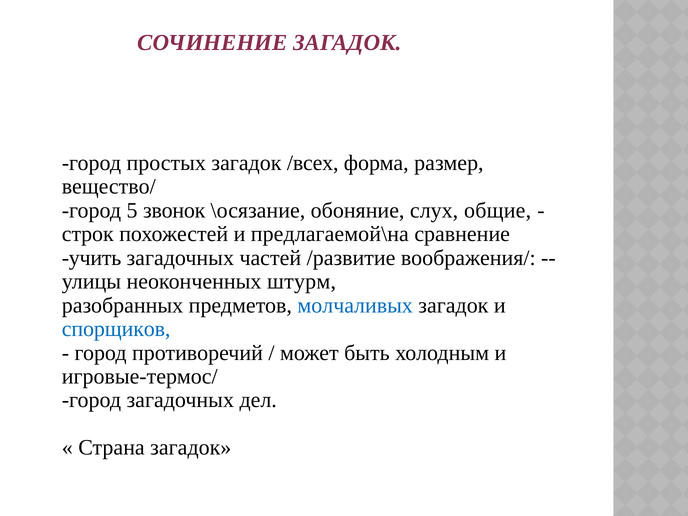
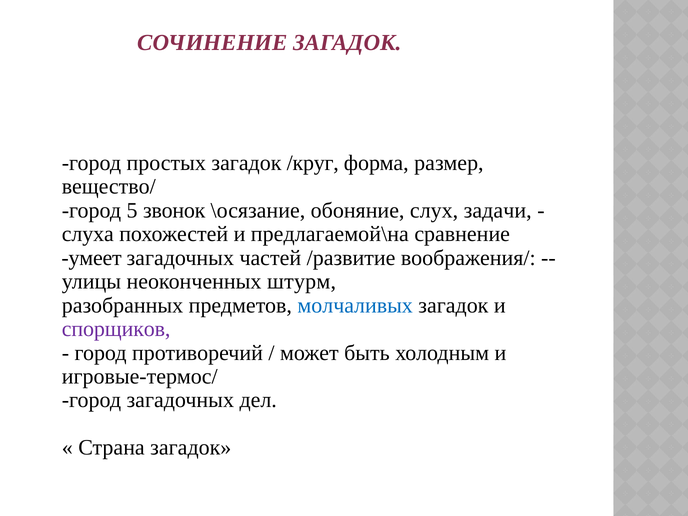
/всех: /всех -> /круг
общие: общие -> задачи
строк: строк -> слуха
учить: учить -> умеет
спорщиков colour: blue -> purple
